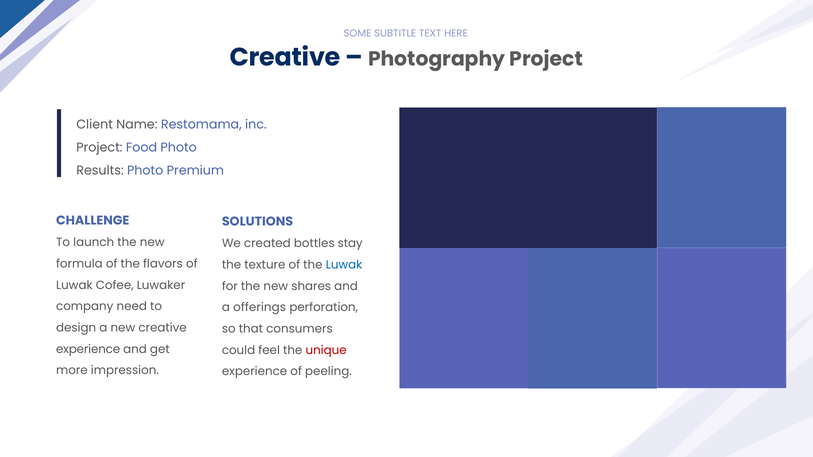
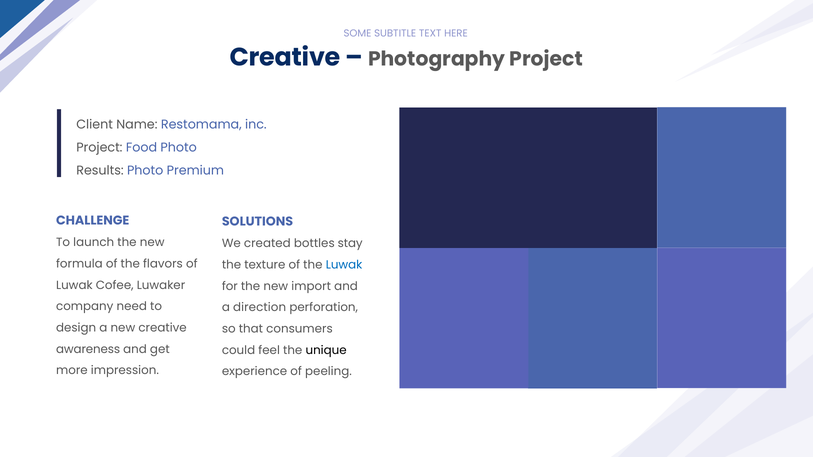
shares: shares -> import
offerings: offerings -> direction
experience at (88, 349): experience -> awareness
unique colour: red -> black
